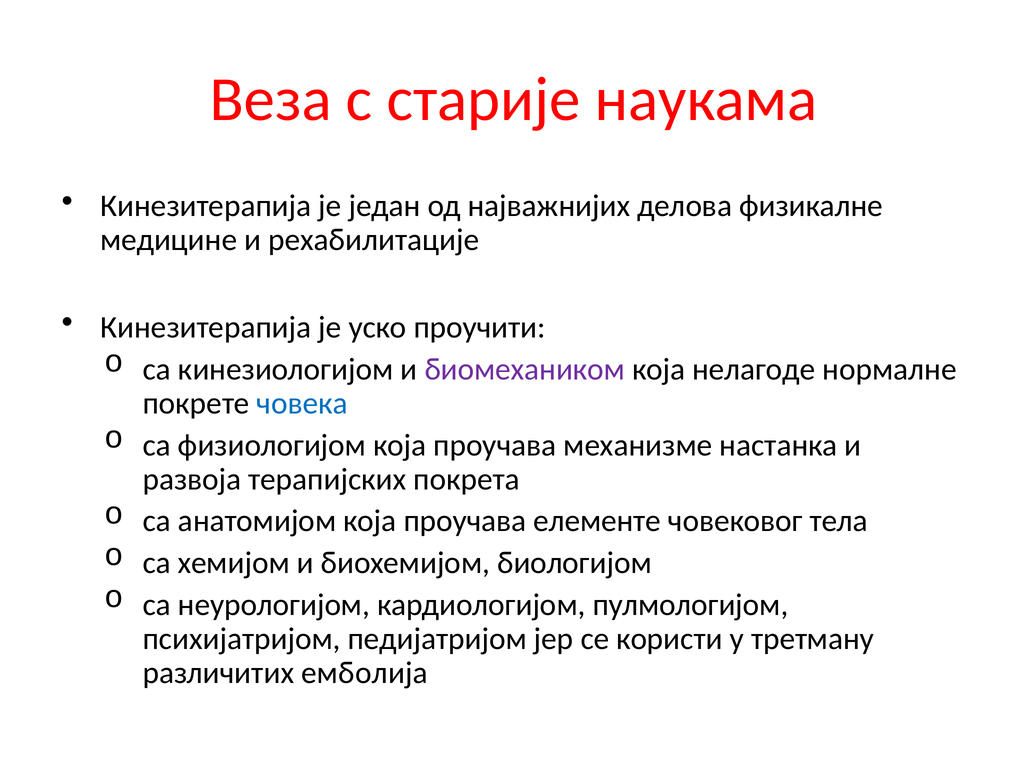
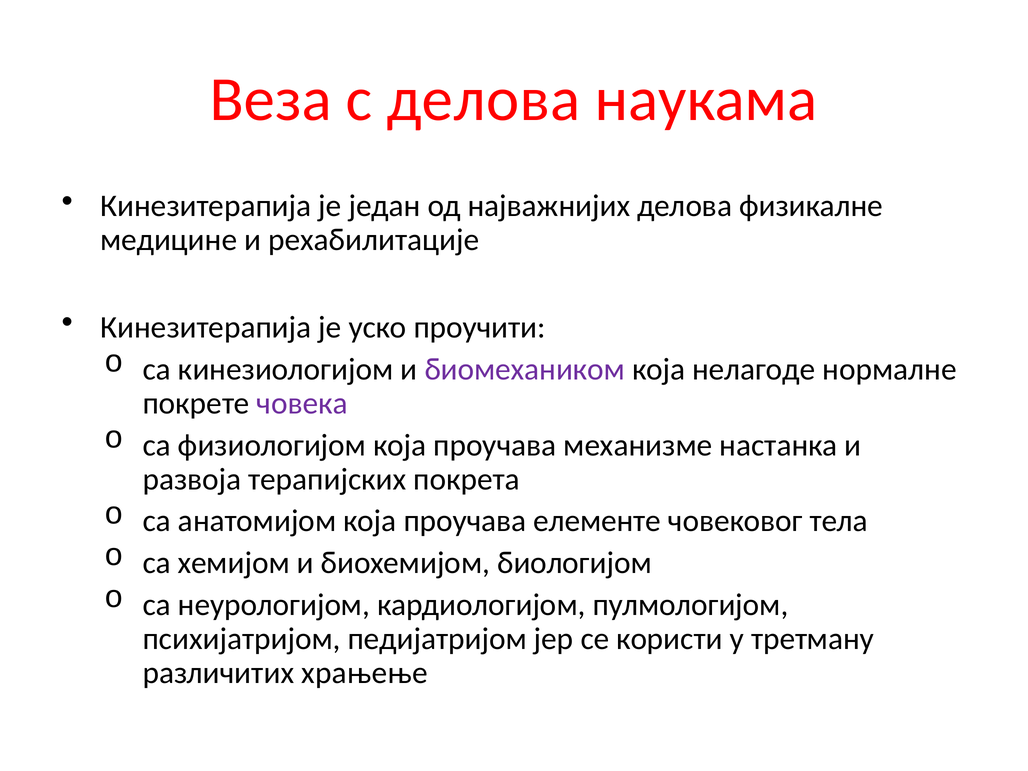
с старије: старије -> делова
човека colour: blue -> purple
емболија: емболија -> храњење
